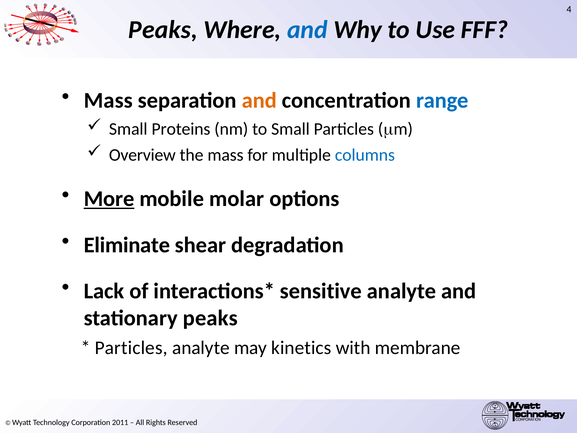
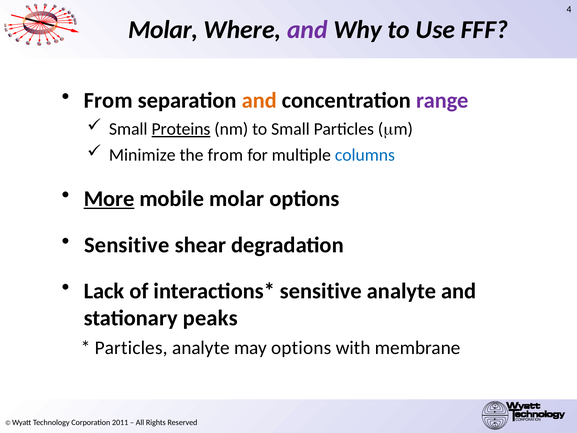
Peaks at (163, 30): Peaks -> Molar
and at (307, 30) colour: blue -> purple
Mass at (108, 100): Mass -> From
range colour: blue -> purple
Proteins underline: none -> present
Overview: Overview -> Minimize
the mass: mass -> from
Eliminate at (127, 245): Eliminate -> Sensitive
may kinetics: kinetics -> options
